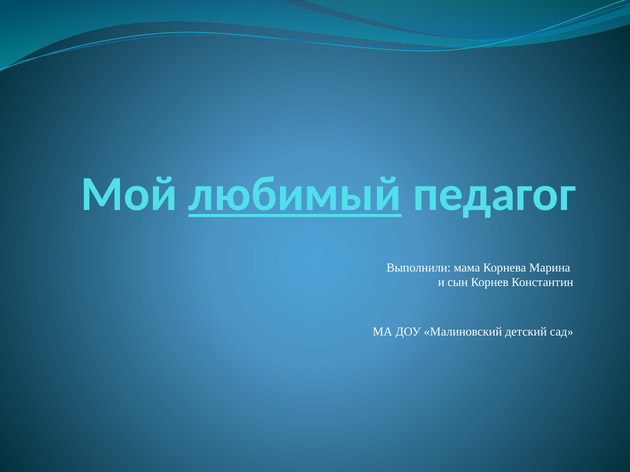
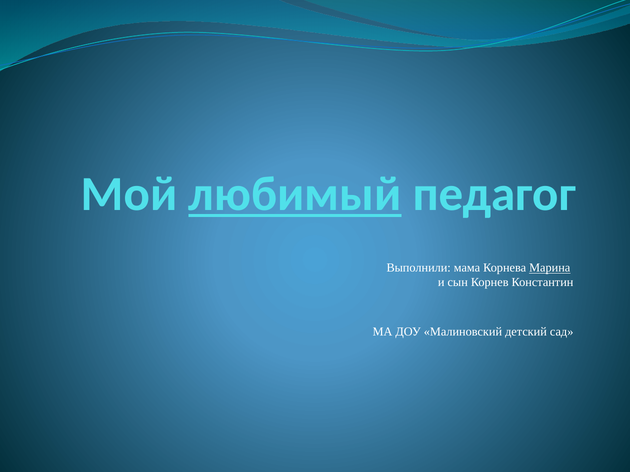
Марина underline: none -> present
